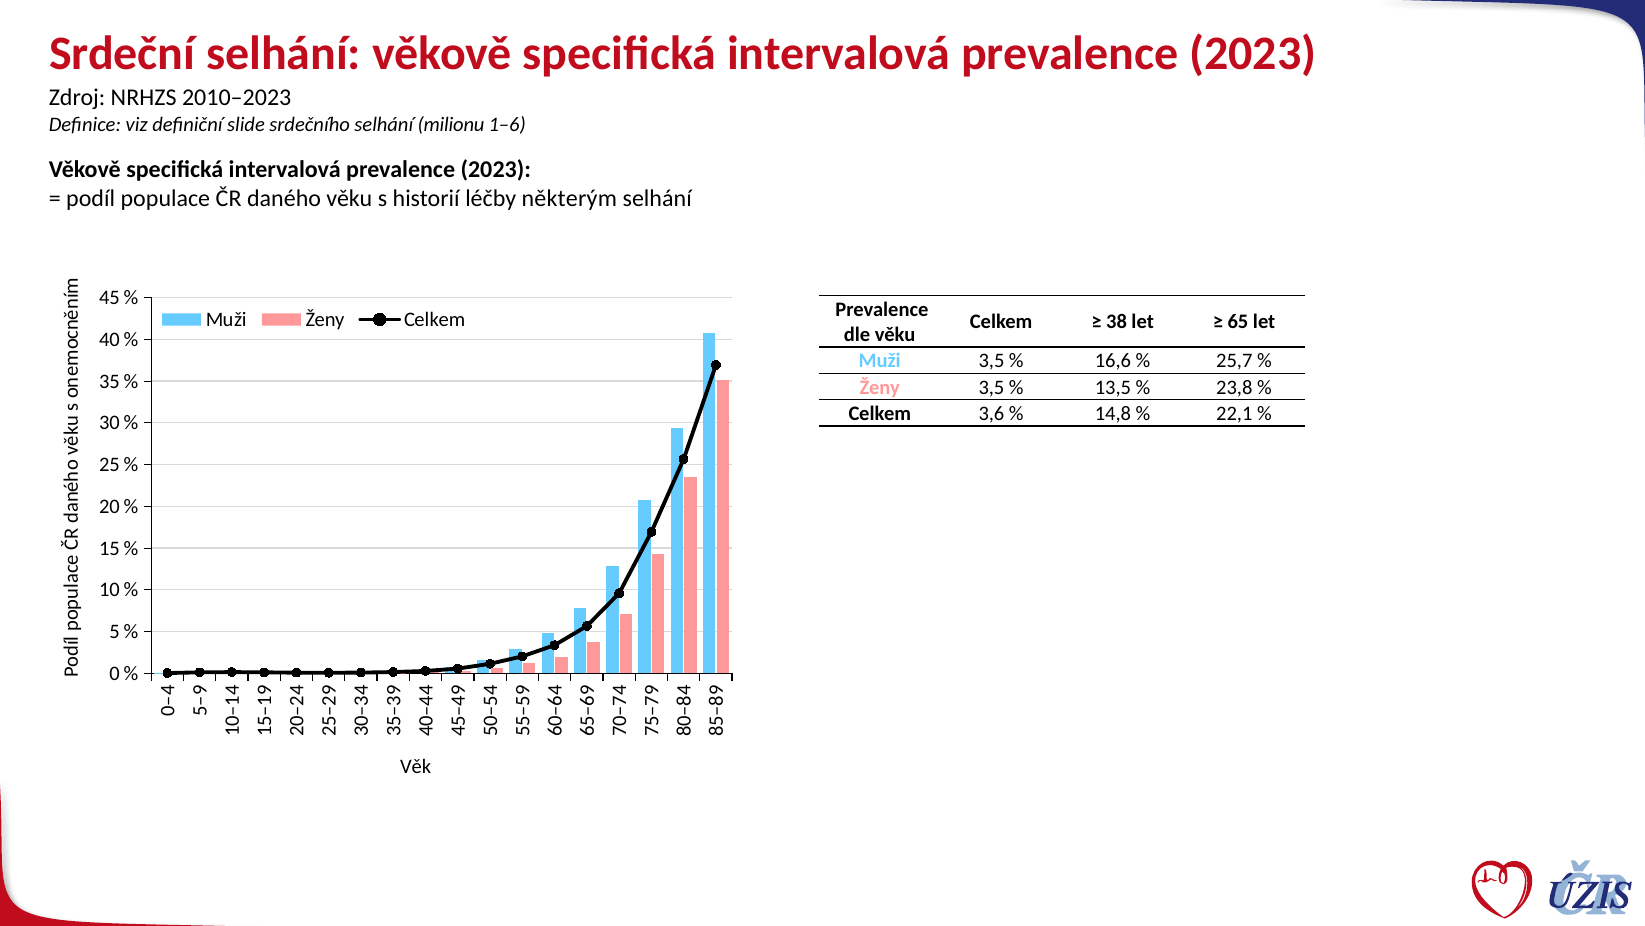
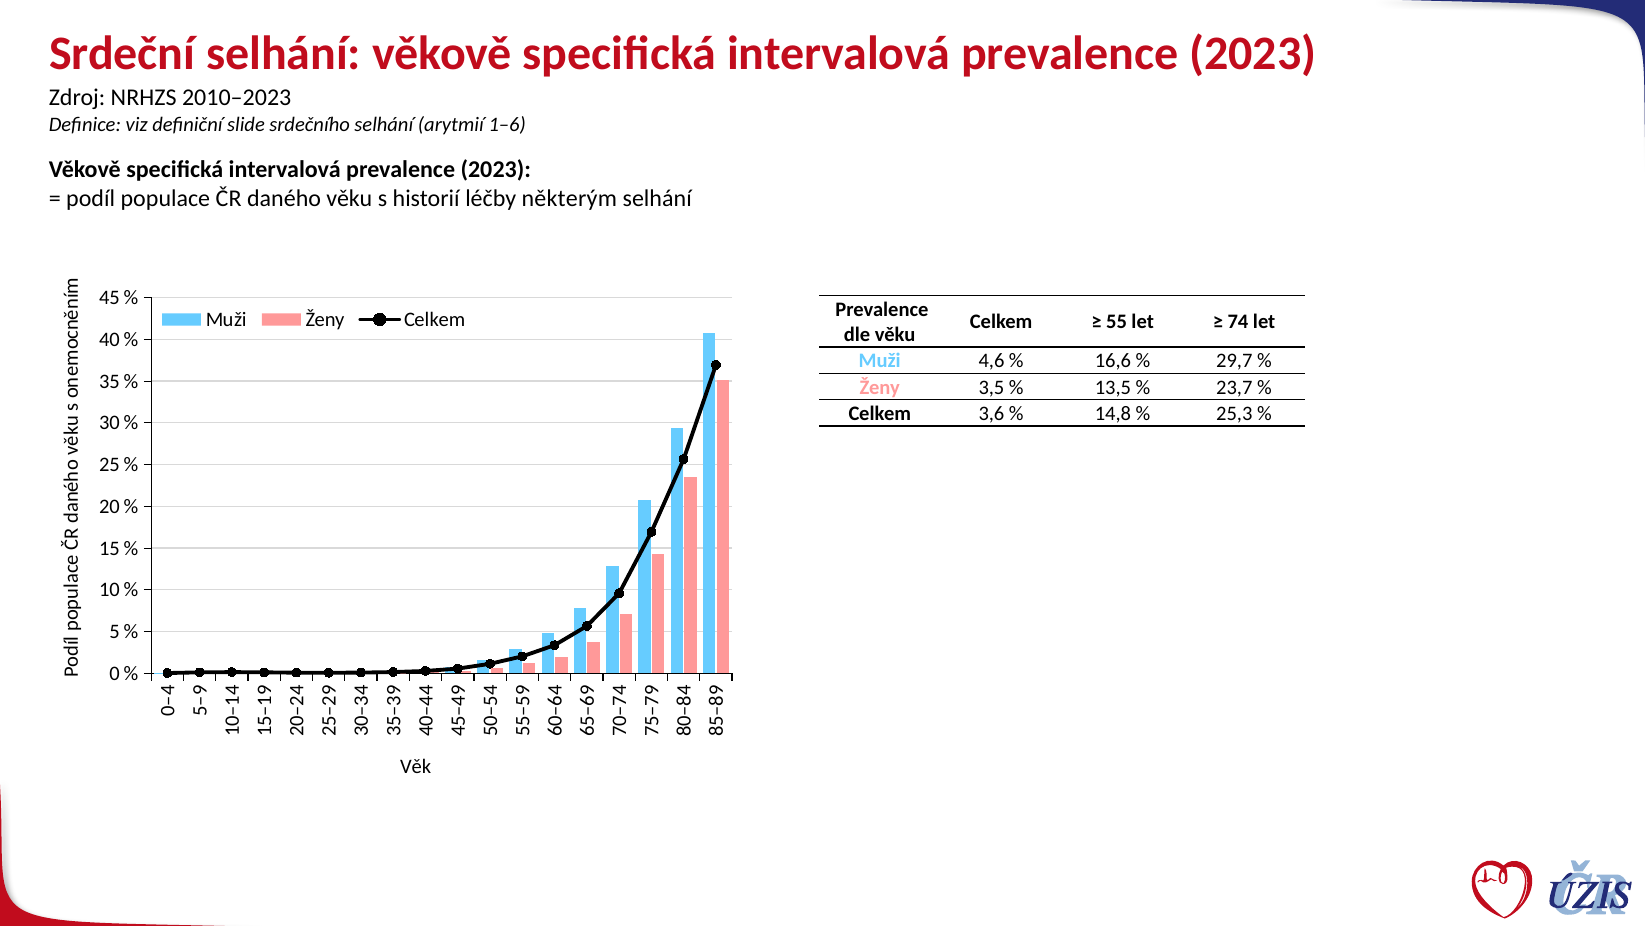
milionu: milionu -> arytmií
38: 38 -> 55
65: 65 -> 74
Muži 3,5: 3,5 -> 4,6
25,7: 25,7 -> 29,7
23,8: 23,8 -> 23,7
22,1: 22,1 -> 25,3
